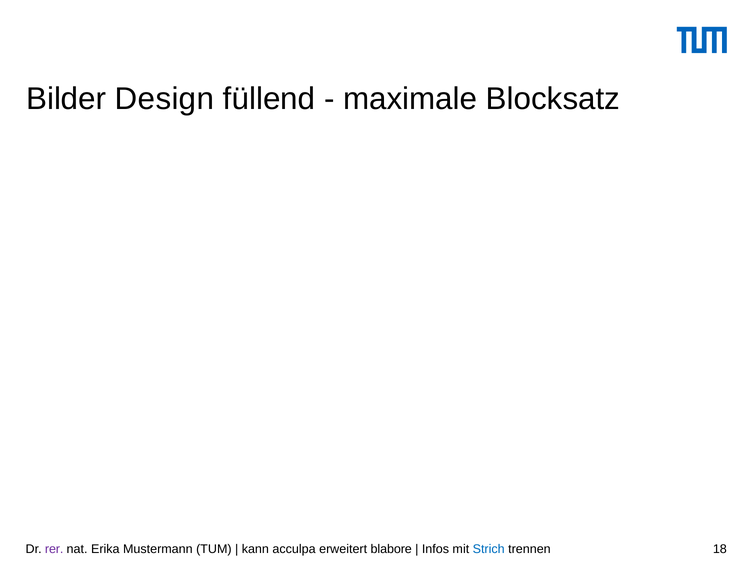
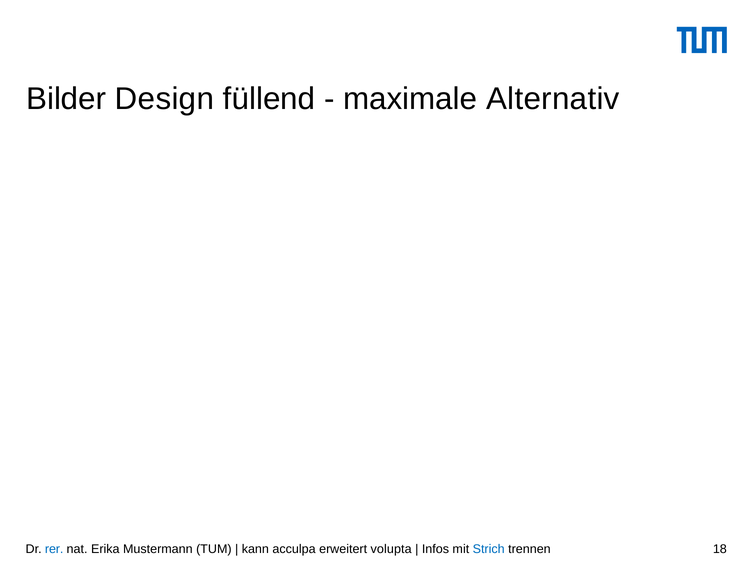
Blocksatz: Blocksatz -> Alternativ
rer colour: purple -> blue
blabore: blabore -> volupta
